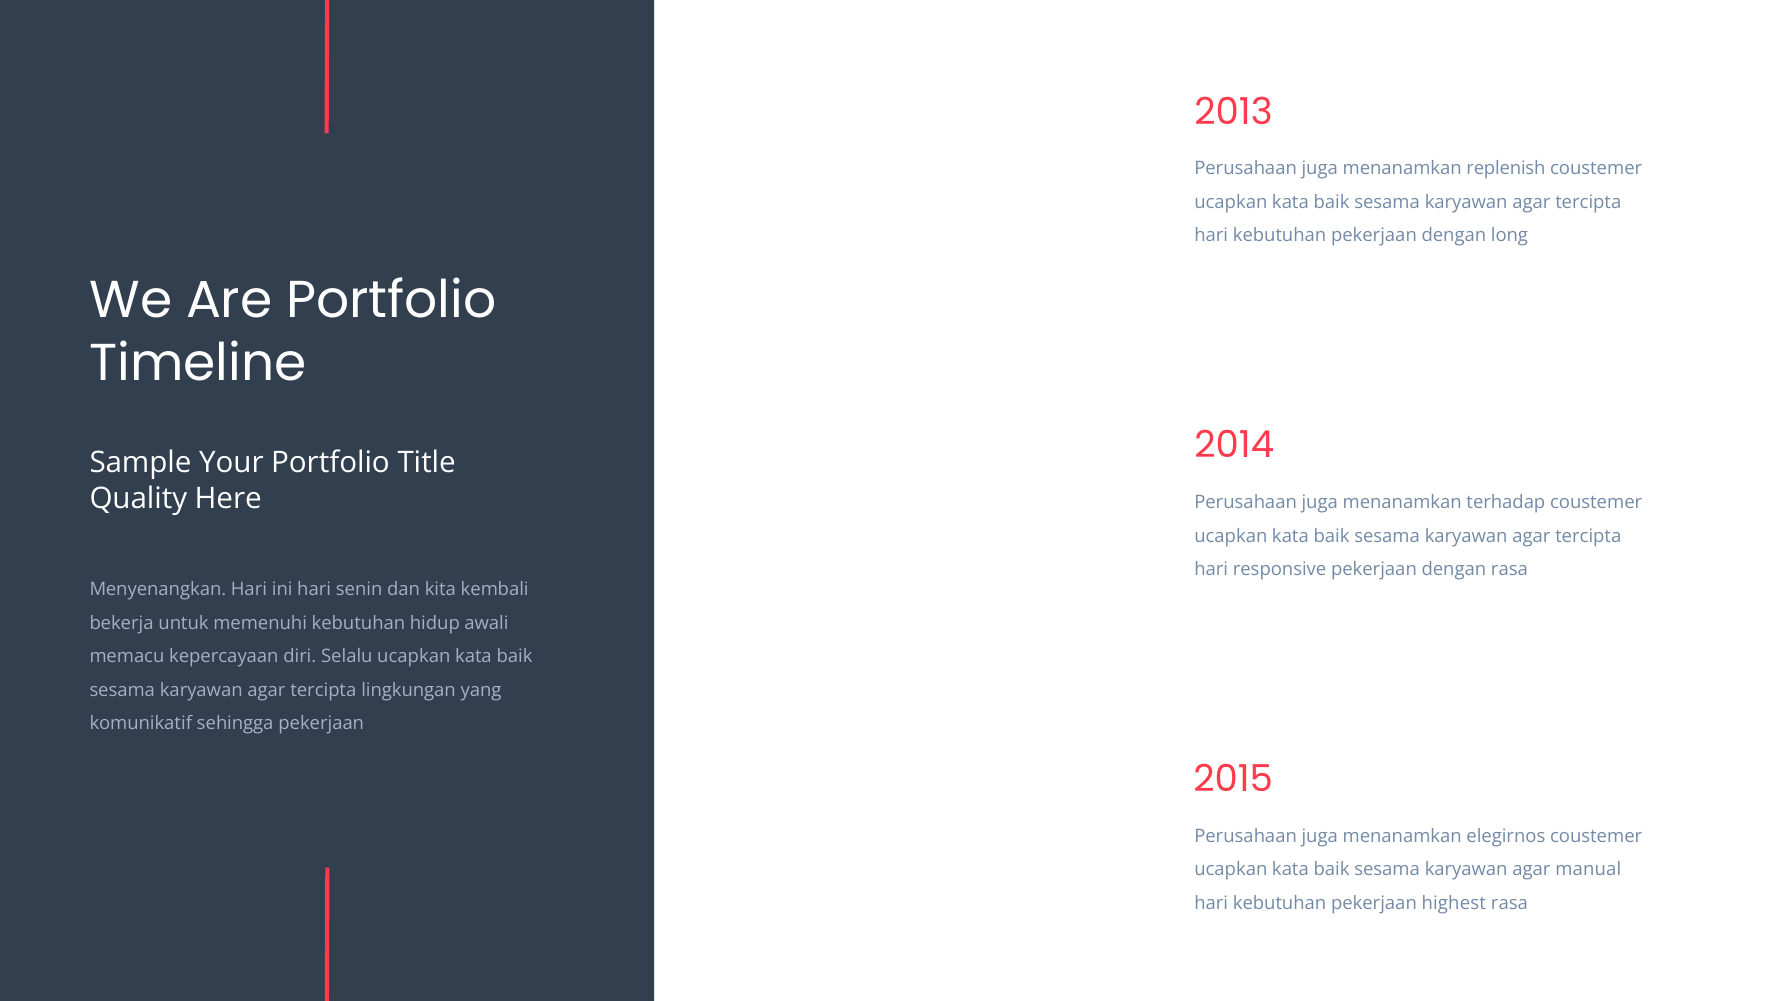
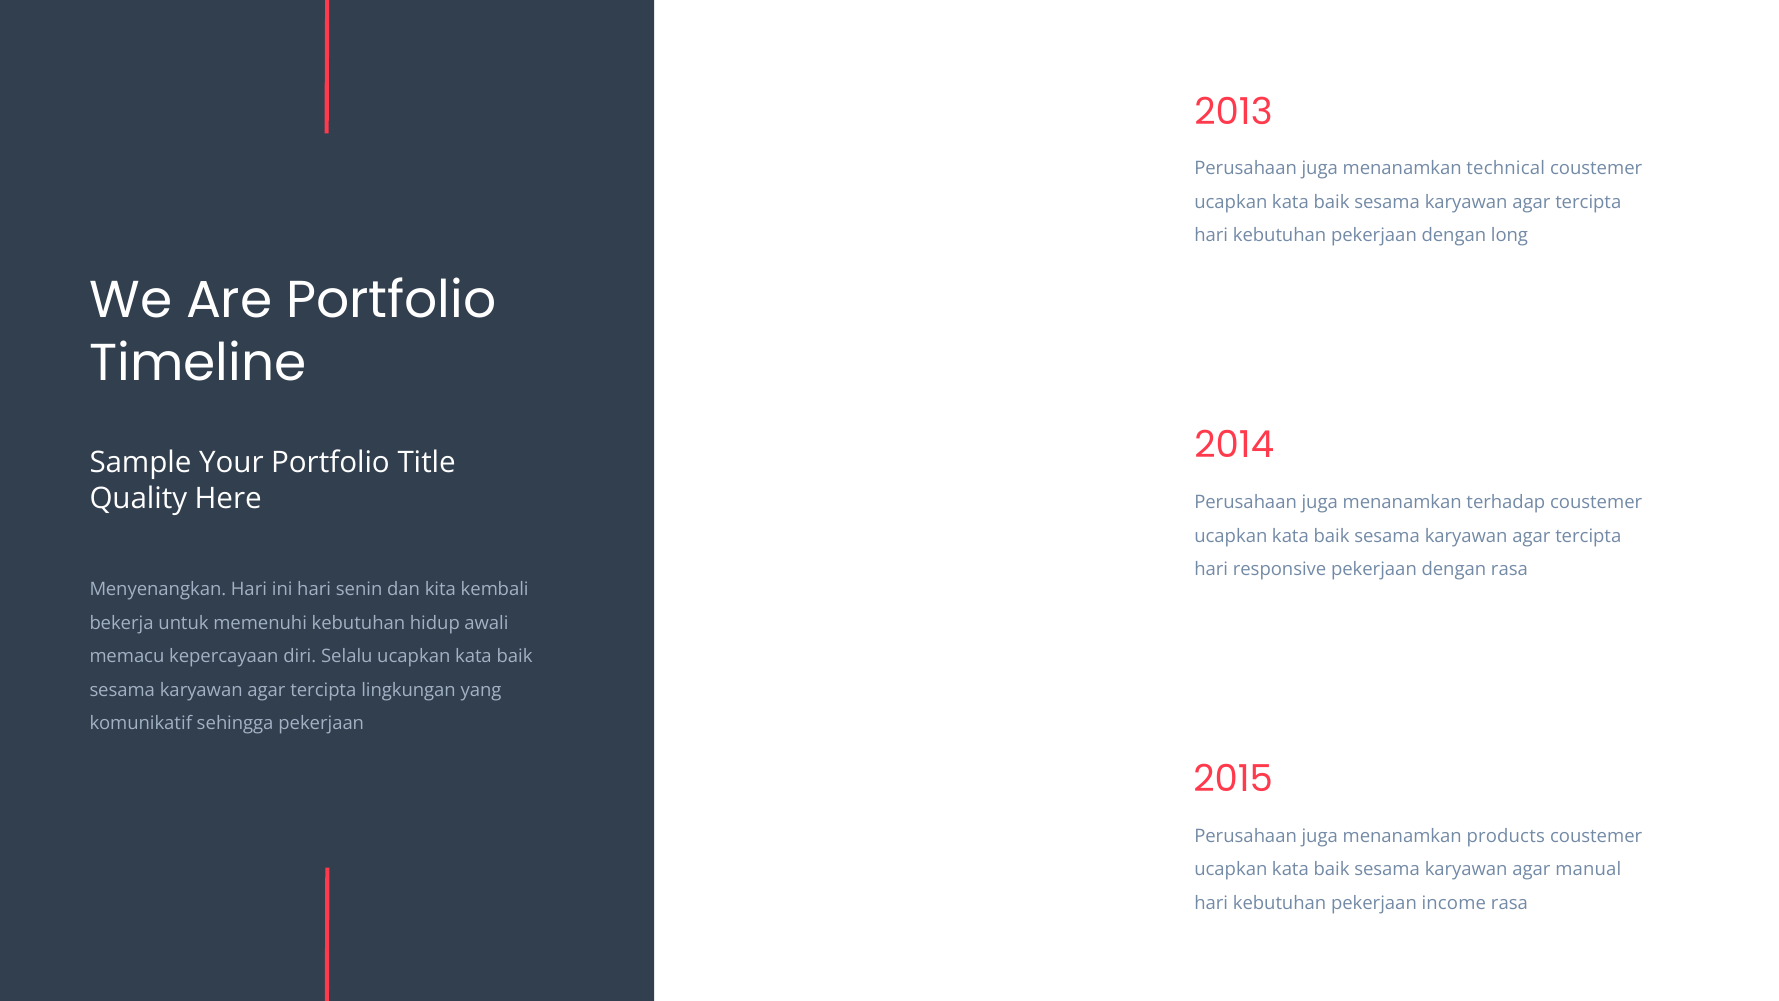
replenish: replenish -> technical
elegirnos: elegirnos -> products
highest: highest -> income
